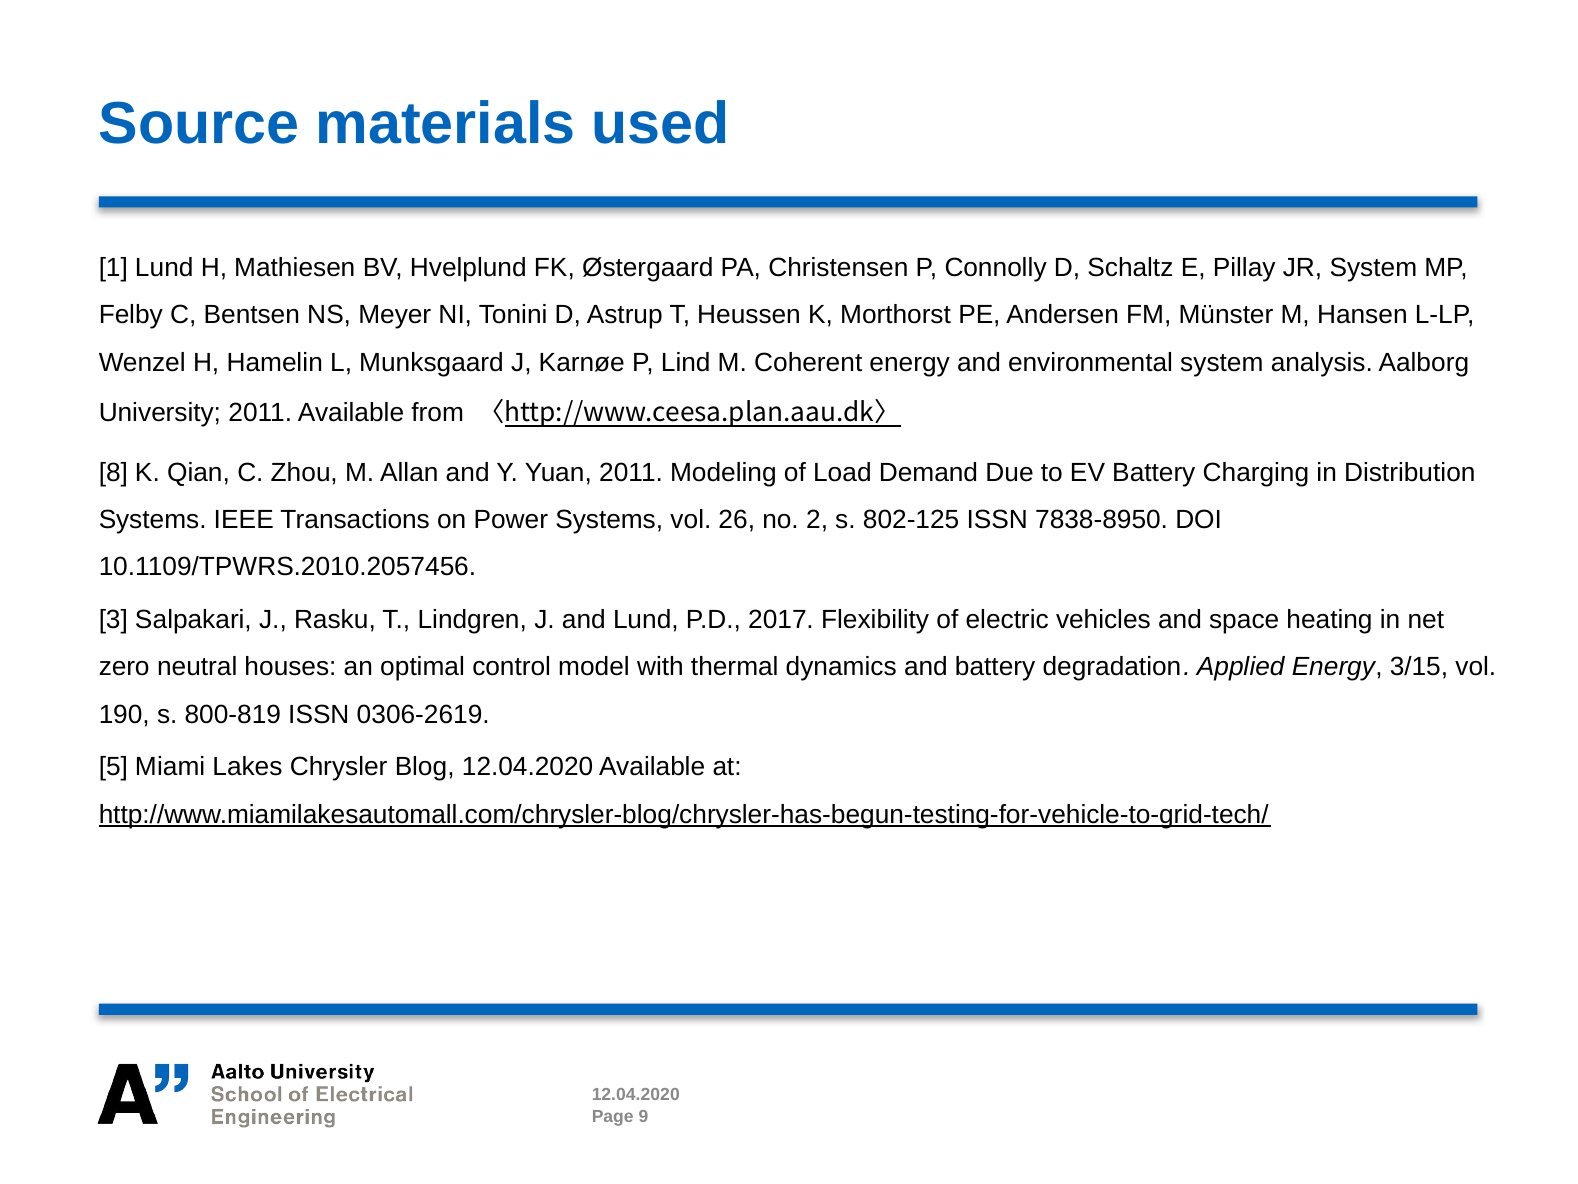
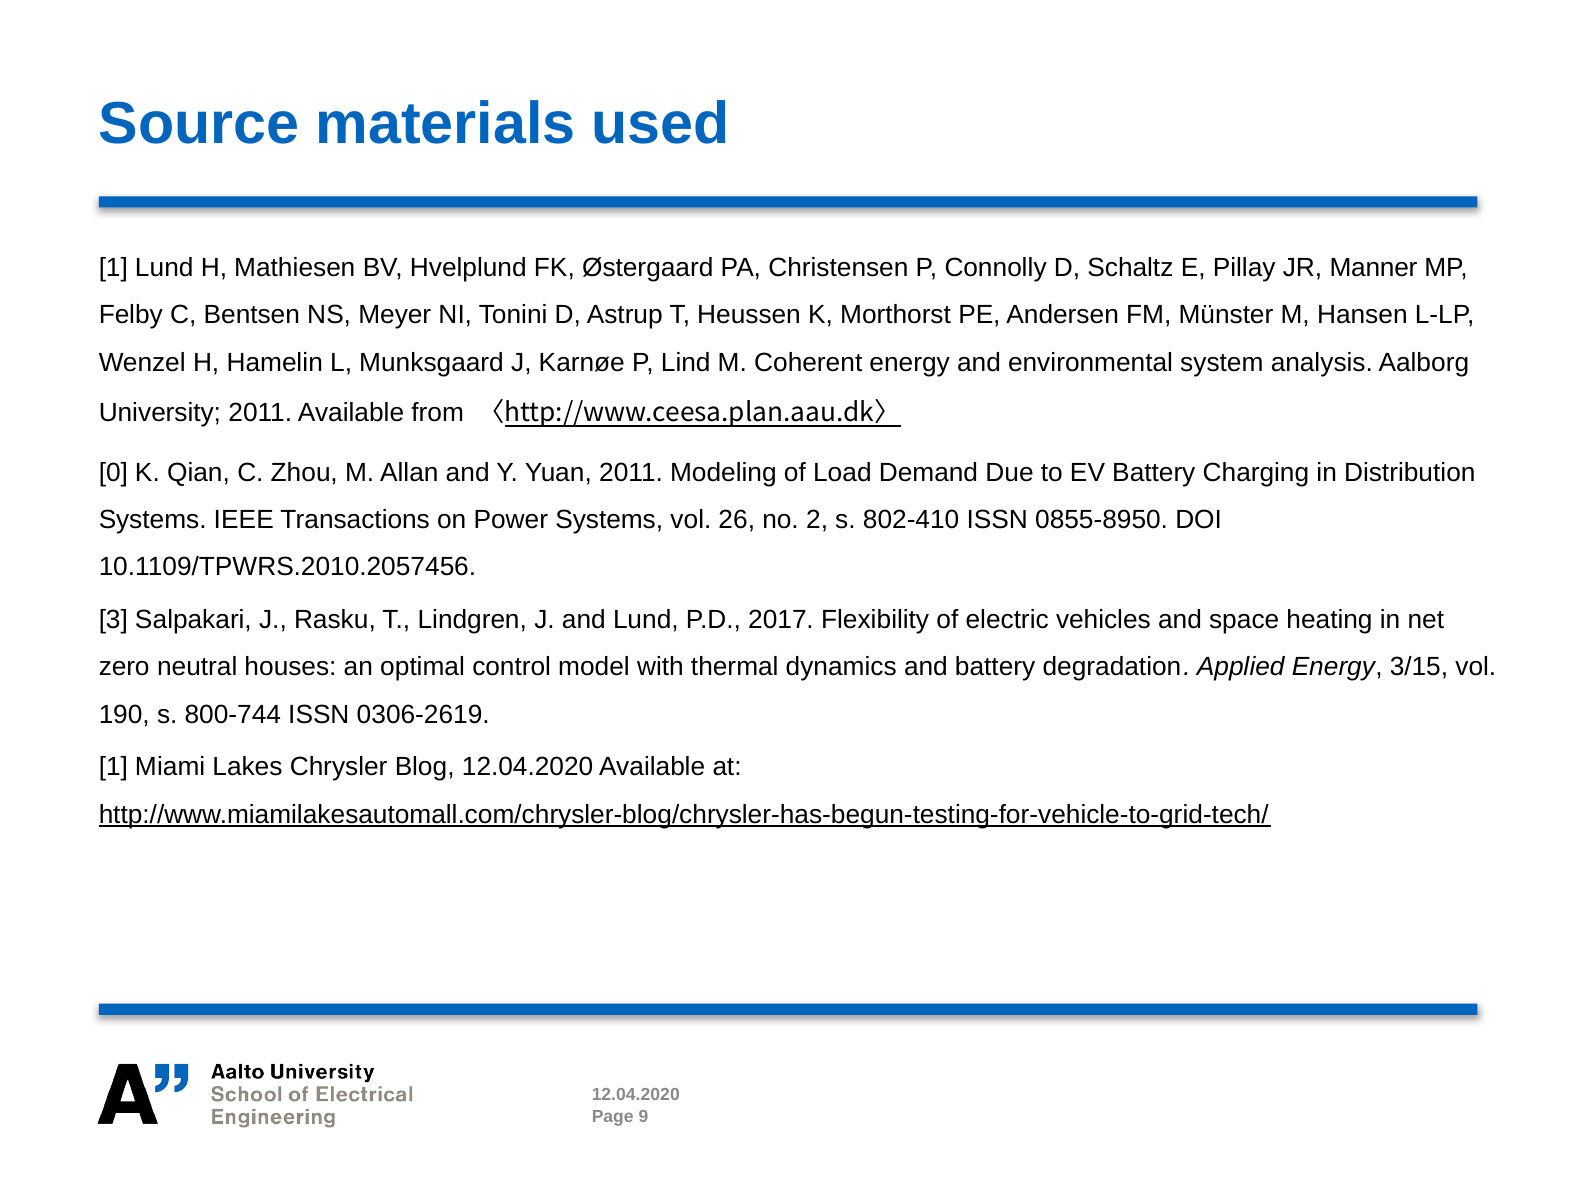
JR System: System -> Manner
8: 8 -> 0
802-125: 802-125 -> 802-410
7838-8950: 7838-8950 -> 0855-8950
800-819: 800-819 -> 800-744
5 at (113, 767): 5 -> 1
